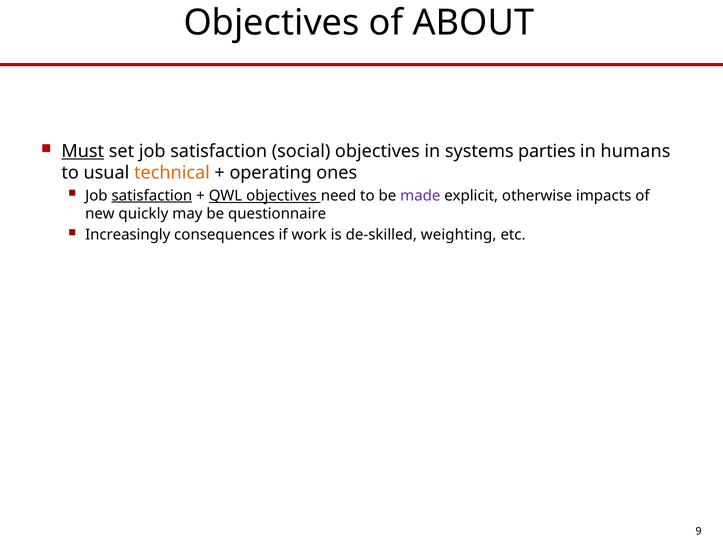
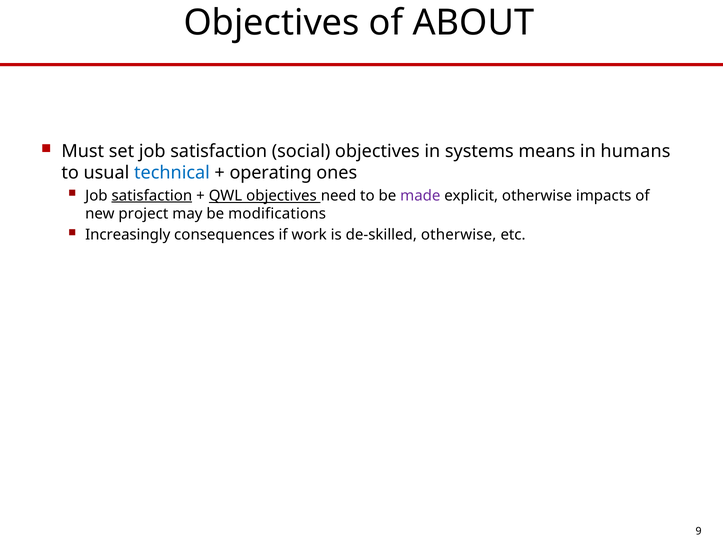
Must underline: present -> none
parties: parties -> means
technical colour: orange -> blue
quickly: quickly -> project
questionnaire: questionnaire -> modifications
de-skilled weighting: weighting -> otherwise
